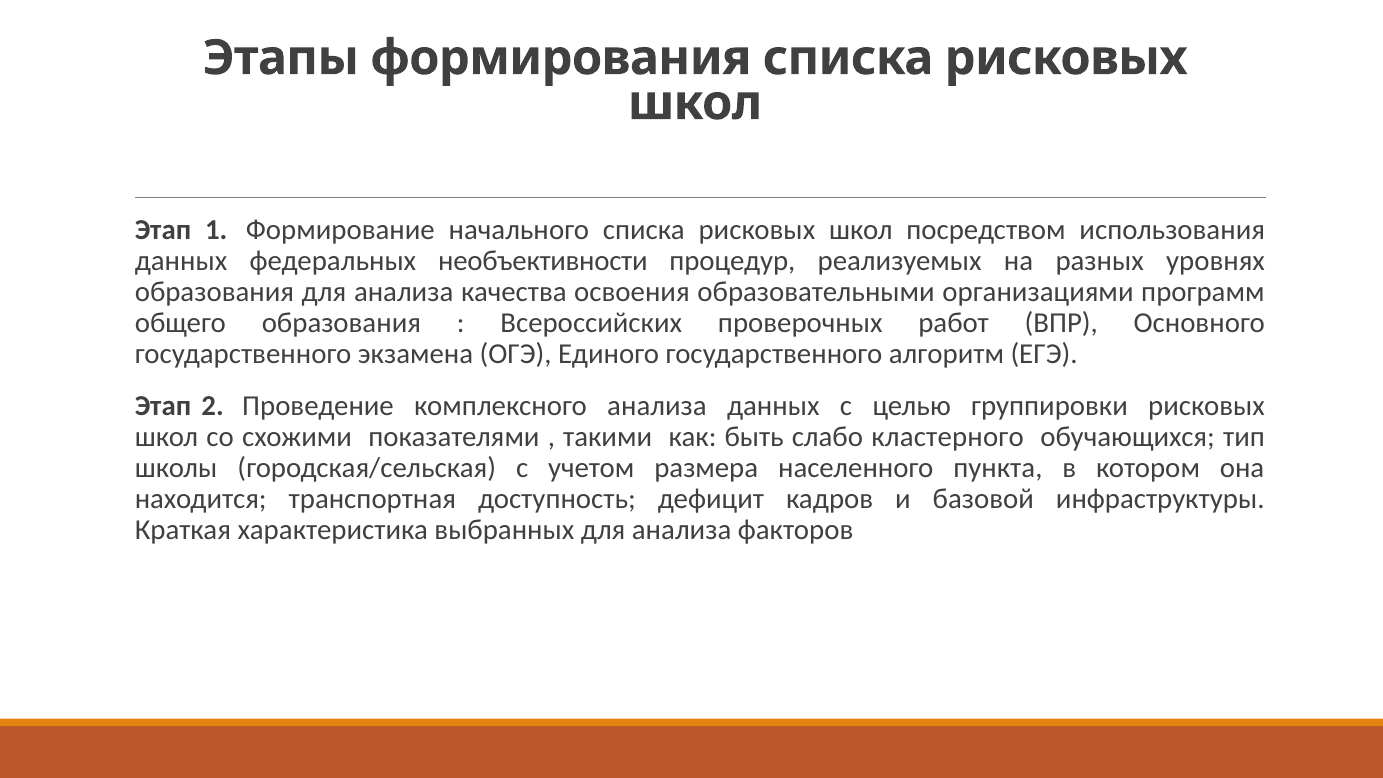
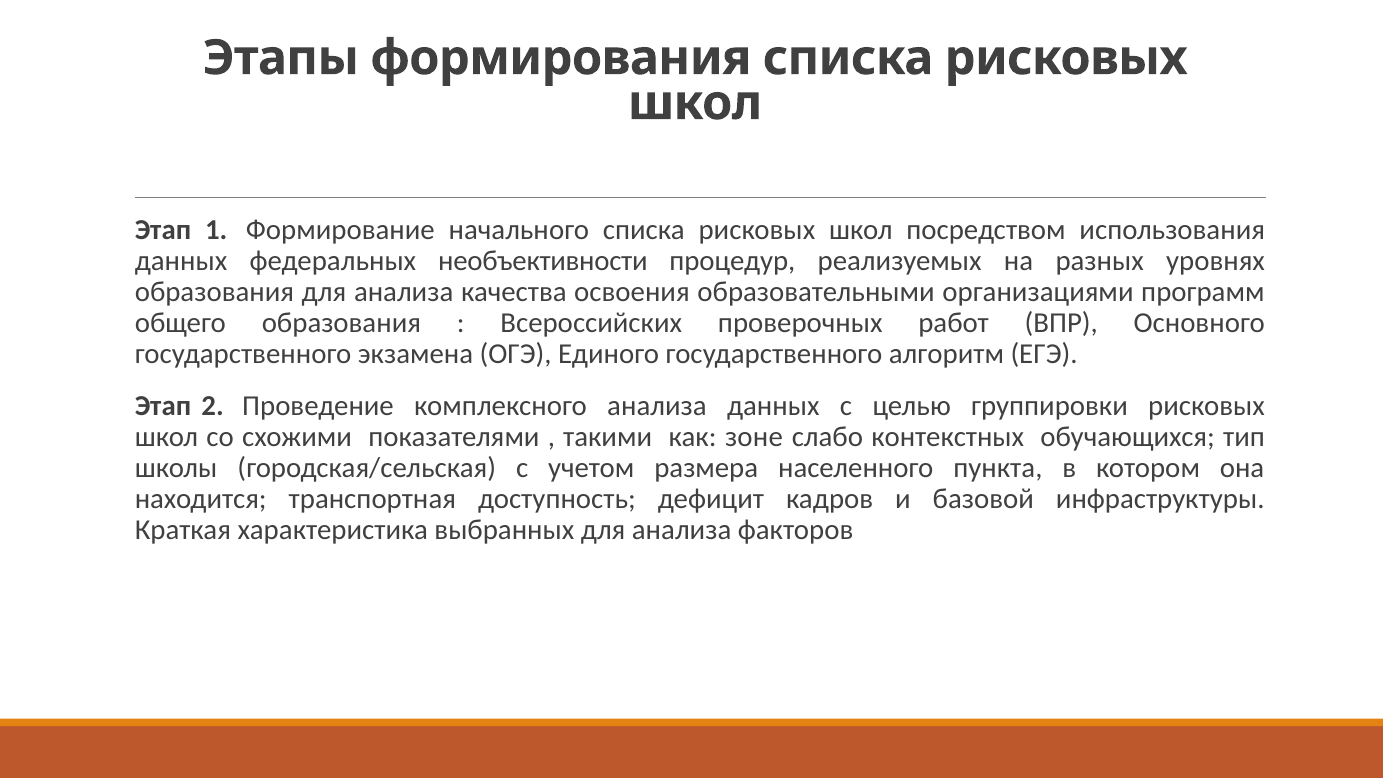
быть: быть -> зоне
кластерного: кластерного -> контекстных
